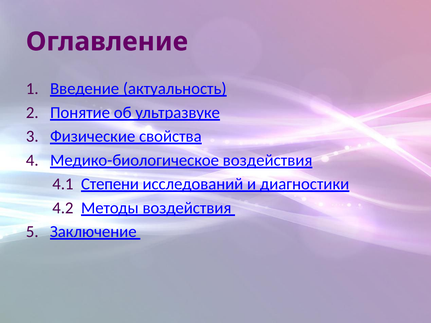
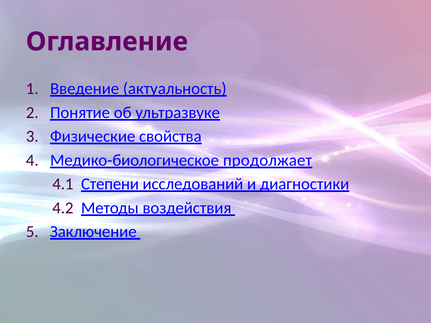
Медико-биологическое воздействия: воздействия -> продолжает
